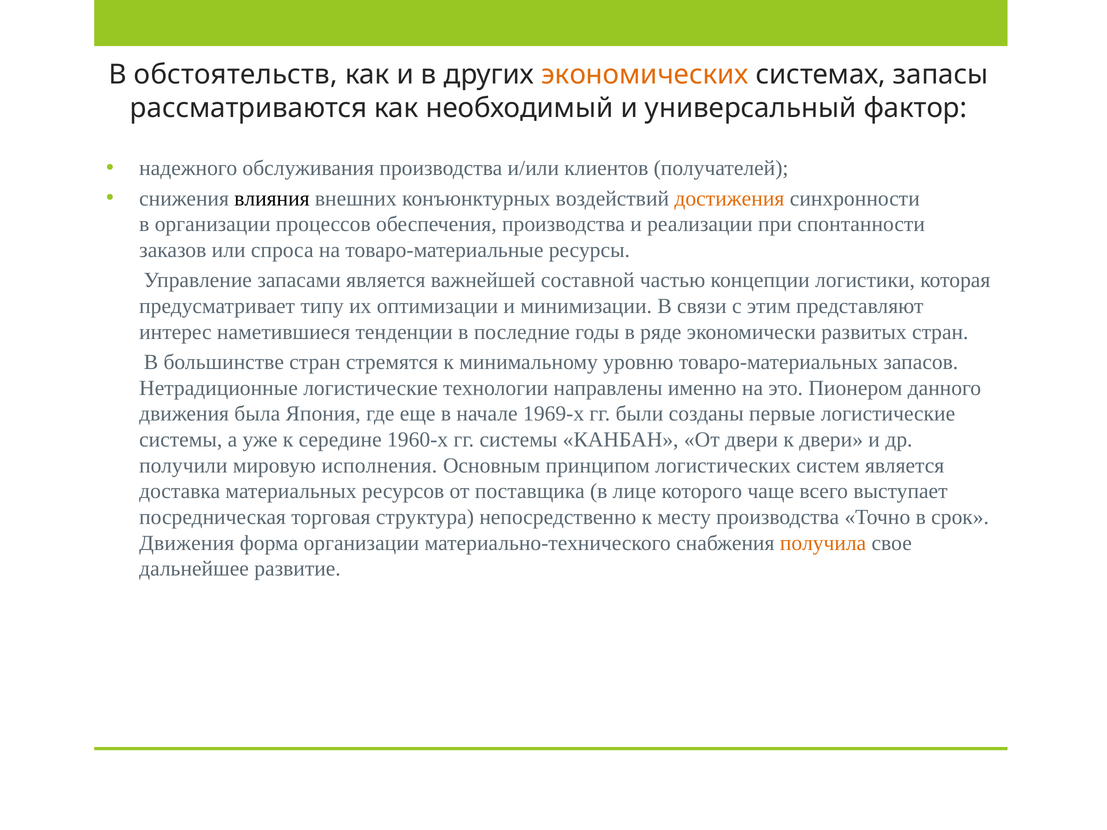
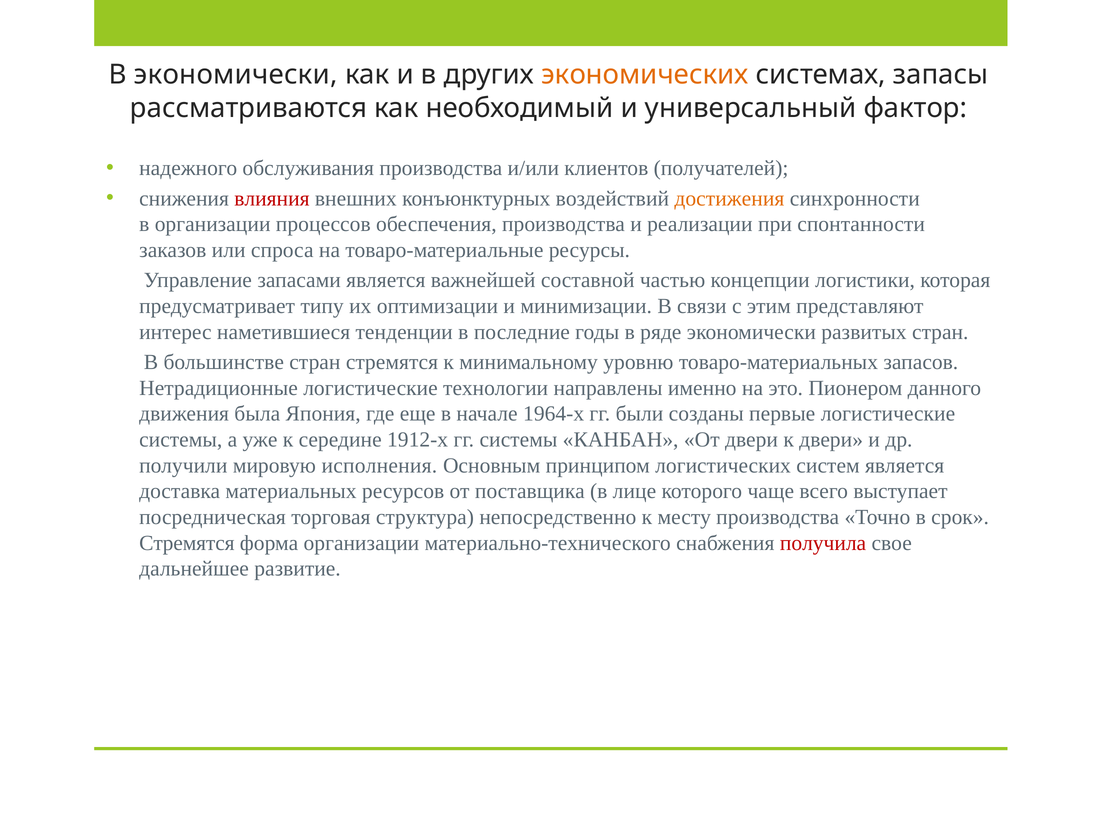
В обстоятельств: обстоятельств -> экономически
влияния colour: black -> red
1969-х: 1969-х -> 1964-х
1960-х: 1960-х -> 1912-х
Движения at (187, 543): Движения -> Стремятся
получила colour: orange -> red
